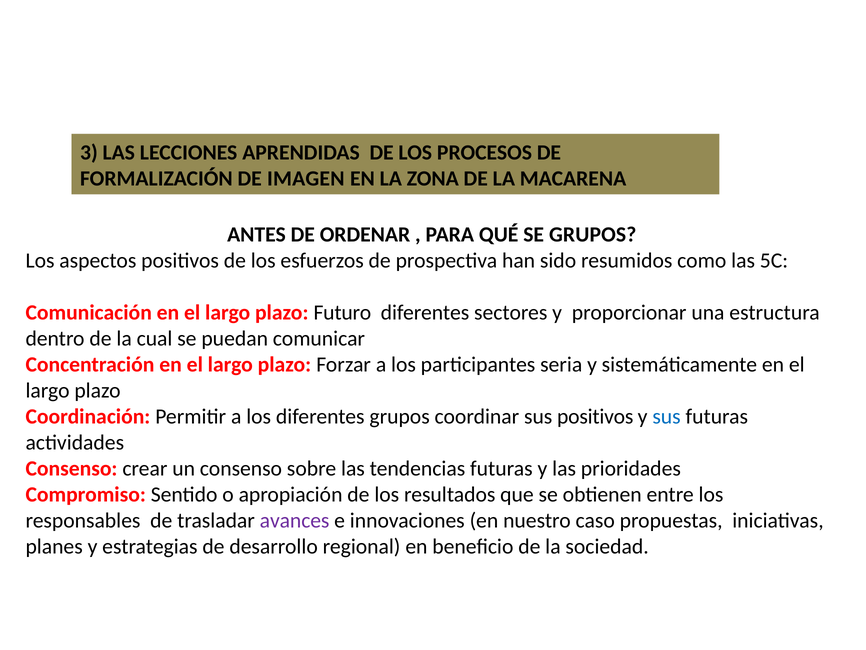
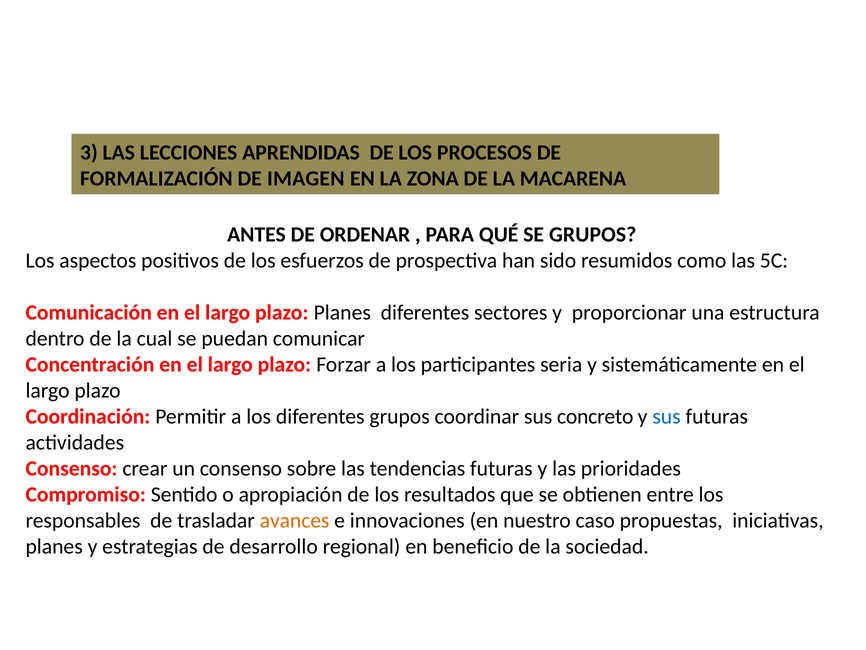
plazo Futuro: Futuro -> Planes
sus positivos: positivos -> concreto
avances colour: purple -> orange
